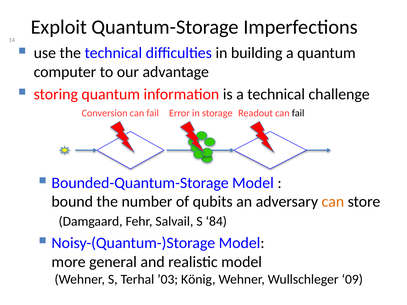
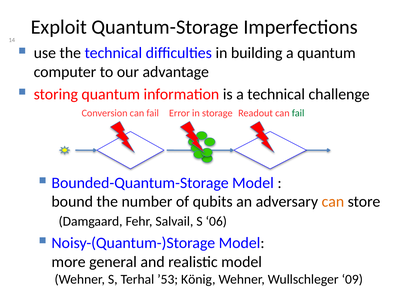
fail at (298, 113) colour: black -> green
84: 84 -> 06
’03: ’03 -> ’53
